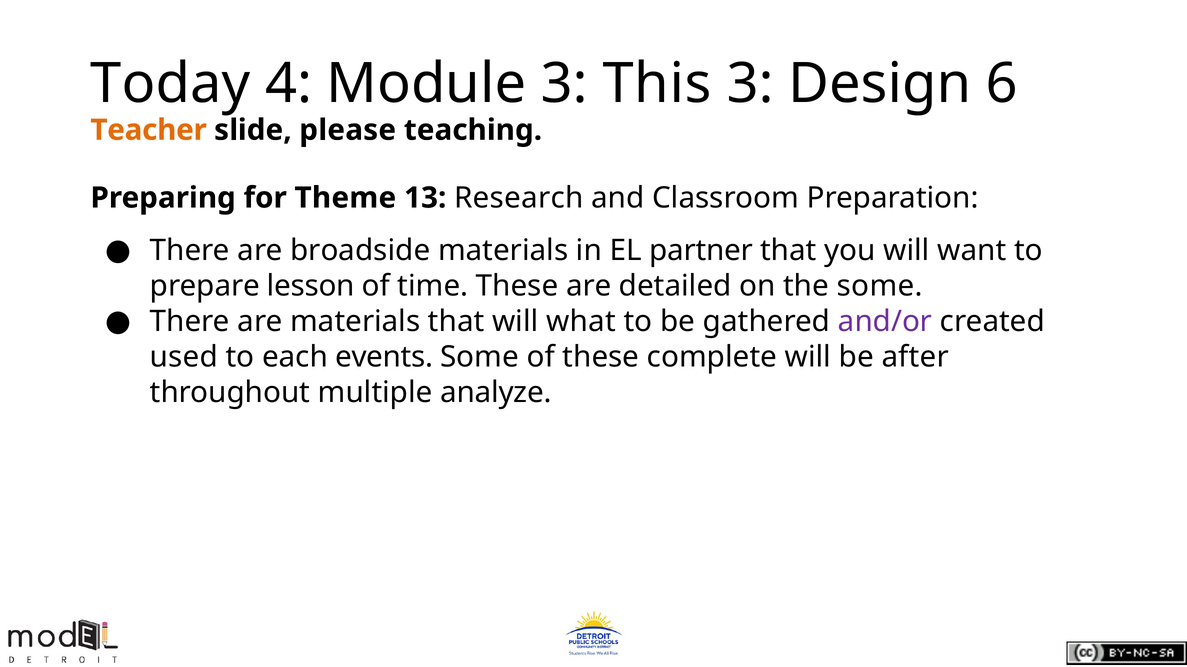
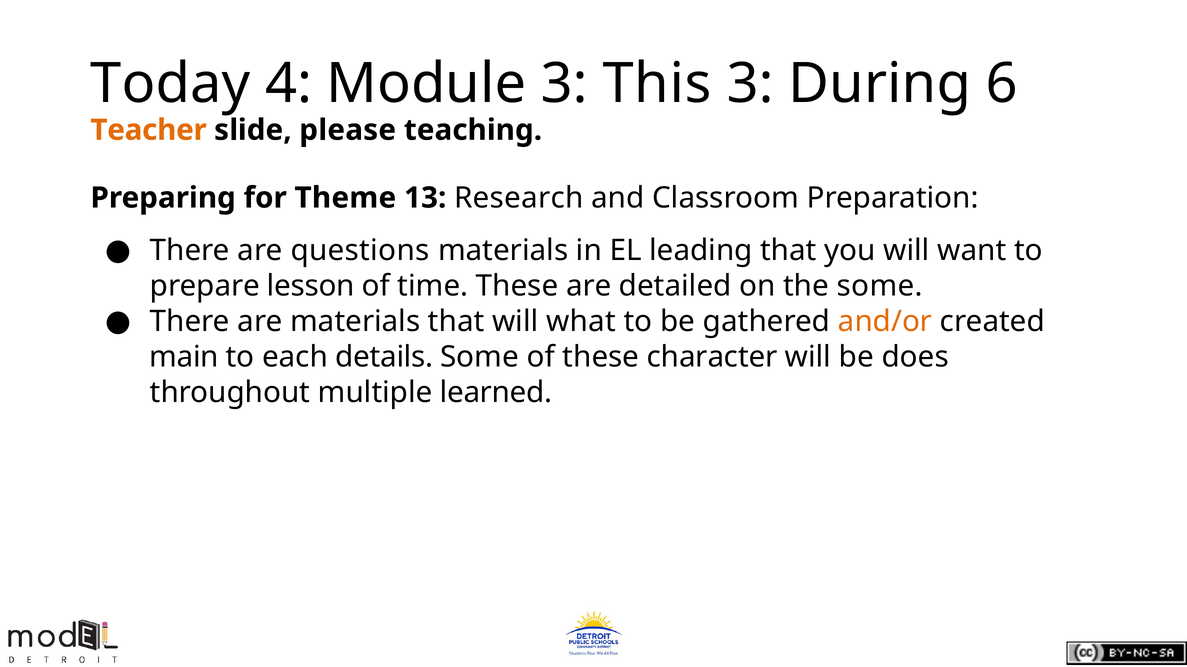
Design: Design -> During
broadside: broadside -> questions
partner: partner -> leading
and/or colour: purple -> orange
used: used -> main
events: events -> details
complete: complete -> character
after: after -> does
analyze: analyze -> learned
